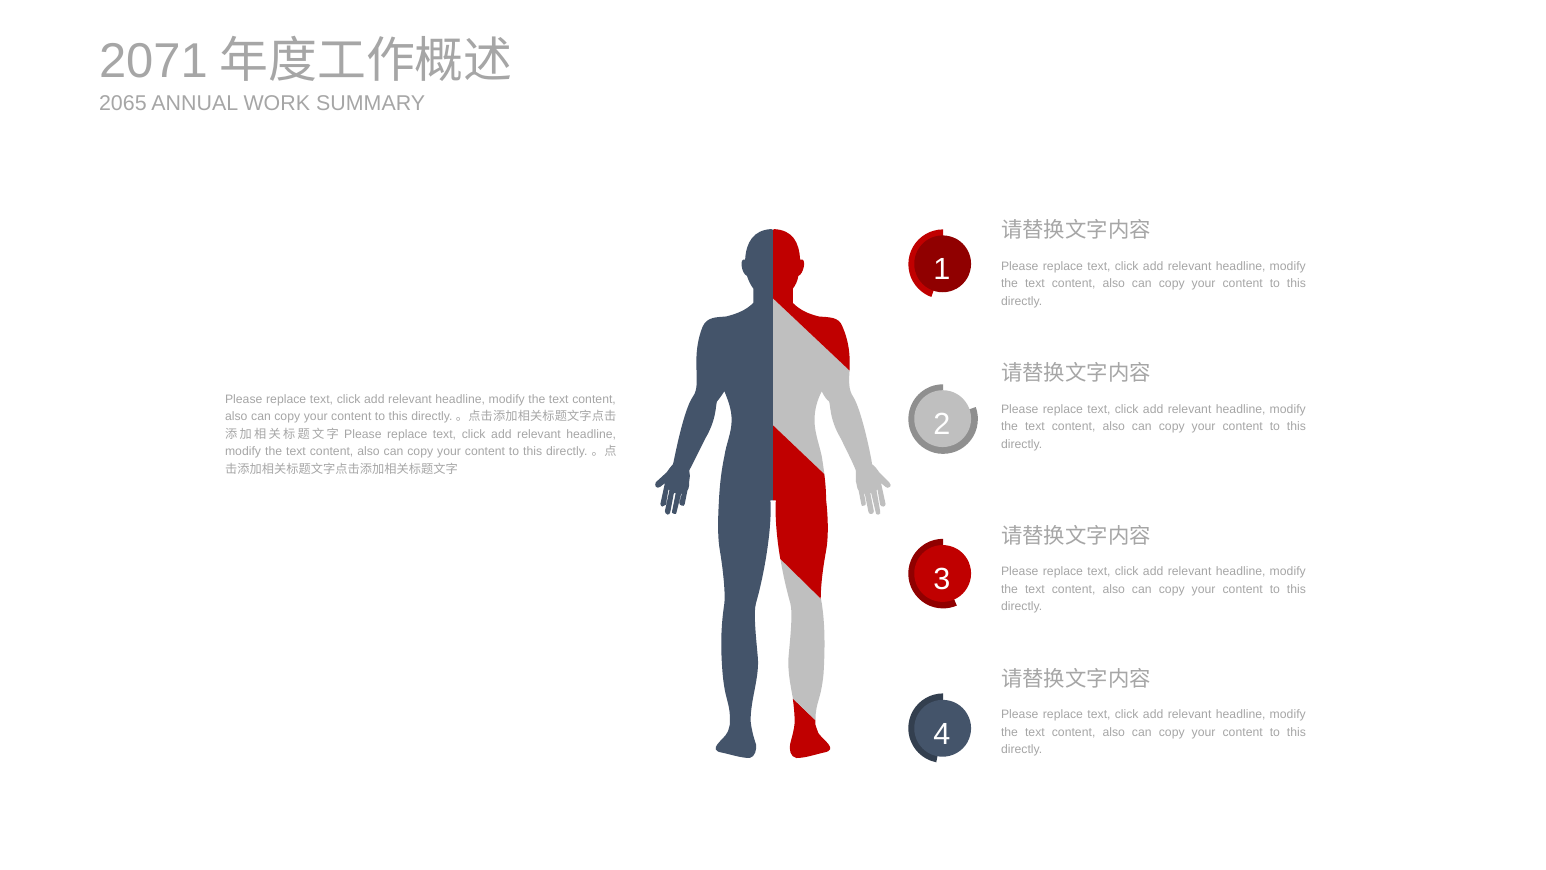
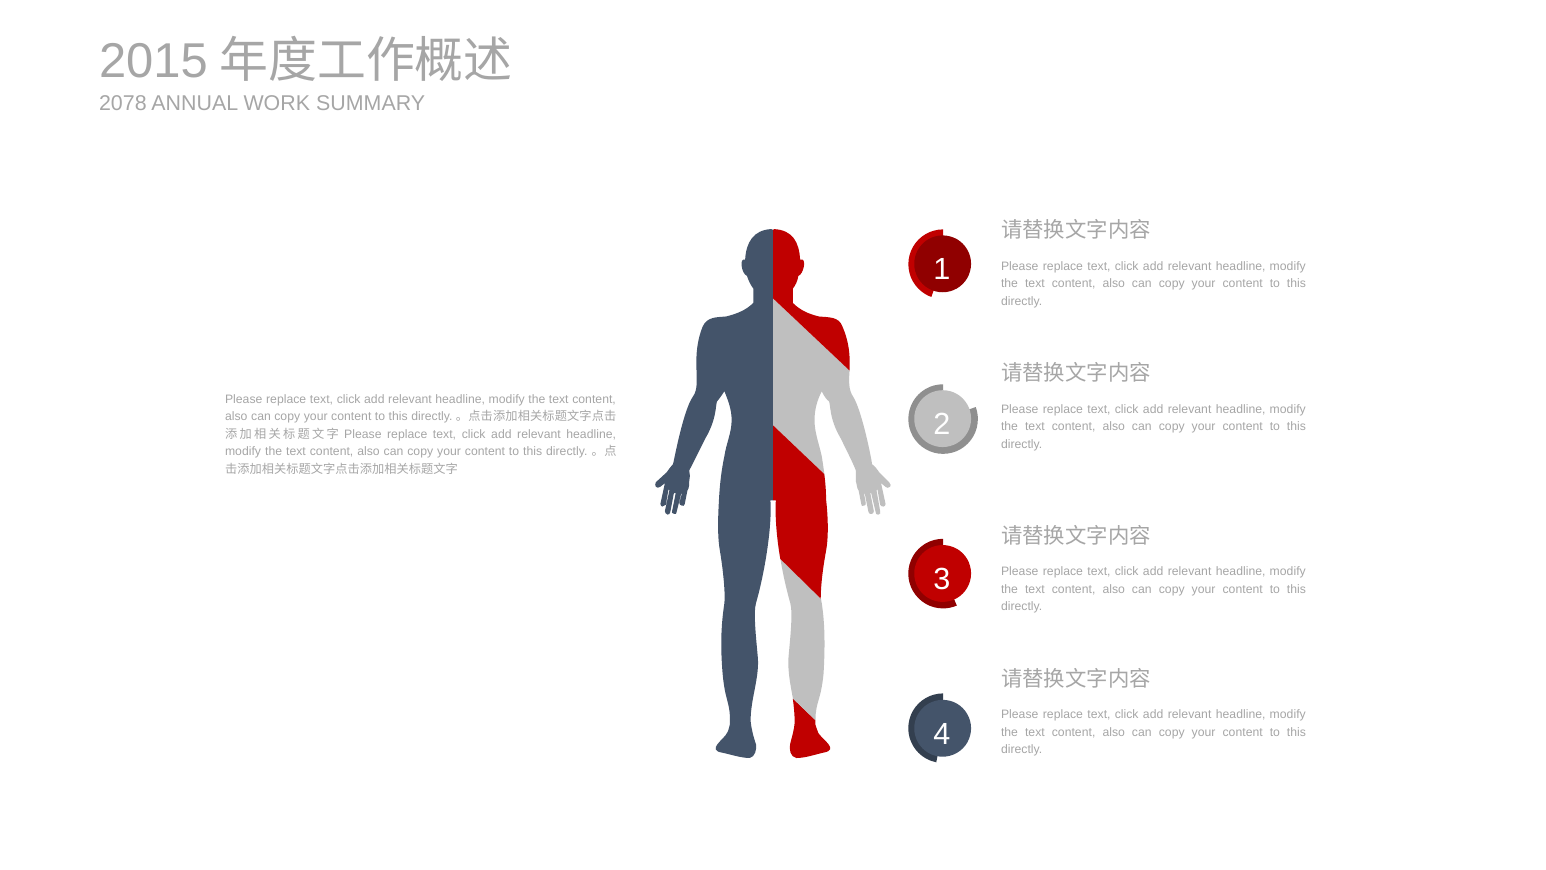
2071: 2071 -> 2015
2065: 2065 -> 2078
